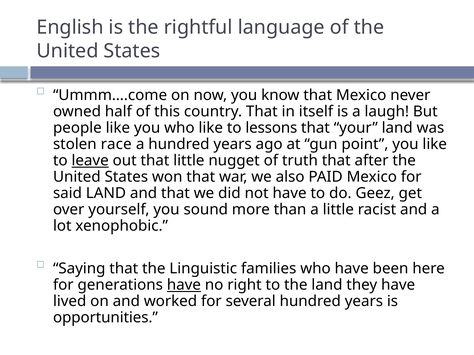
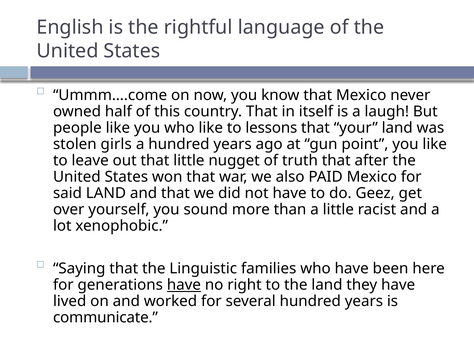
race: race -> girls
leave underline: present -> none
opportunities: opportunities -> communicate
